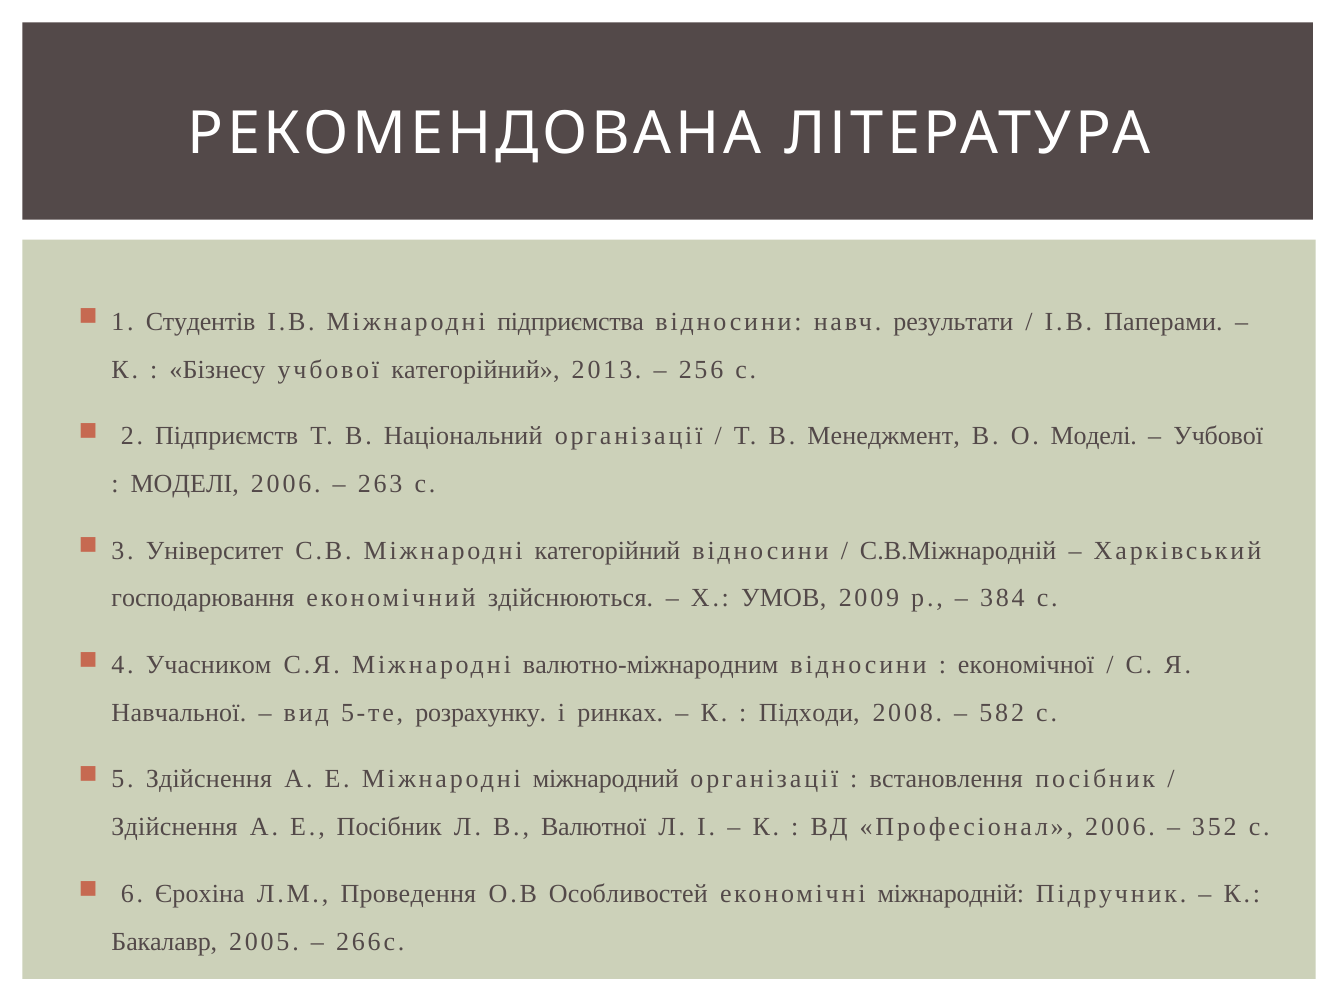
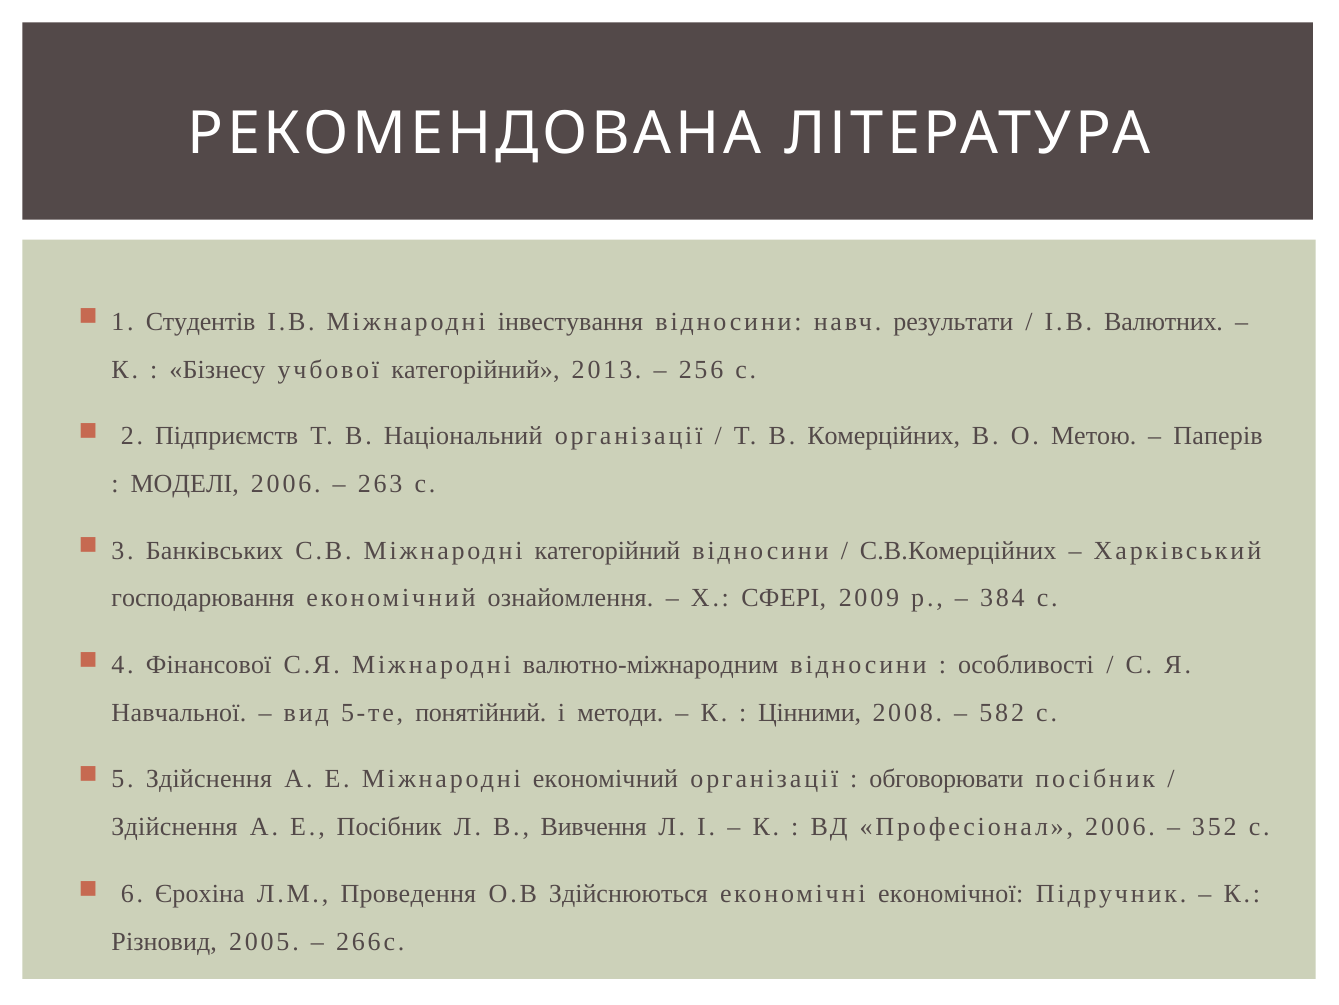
підприємства: підприємства -> інвестування
Паперами: Паперами -> Валютних
Менеджмент: Менеджмент -> Комерційних
О Моделі: Моделі -> Метою
Учбової at (1218, 436): Учбової -> Паперів
Університет: Університет -> Банківських
С.В.Міжнародній: С.В.Міжнародній -> С.В.Комерційних
здійснюються: здійснюються -> ознайомлення
УМОВ: УМОВ -> СФЕРІ
Учасником: Учасником -> Фінансової
економічної: економічної -> особливості
розрахунку: розрахунку -> понятійний
ринках: ринках -> методи
Підходи: Підходи -> Цінними
Міжнародні міжнародний: міжнародний -> економічний
встановлення: встановлення -> обговорювати
Валютної: Валютної -> Вивчення
Особливостей: Особливостей -> Здійснюються
міжнародній: міжнародній -> економічної
Бакалавр: Бакалавр -> Різновид
